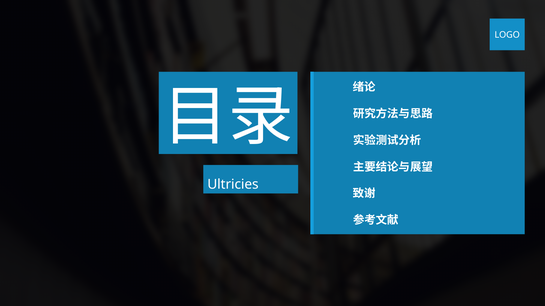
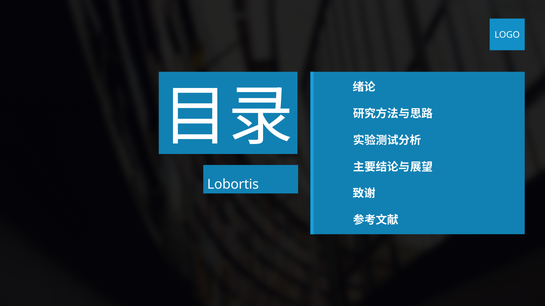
Ultricies: Ultricies -> Lobortis
